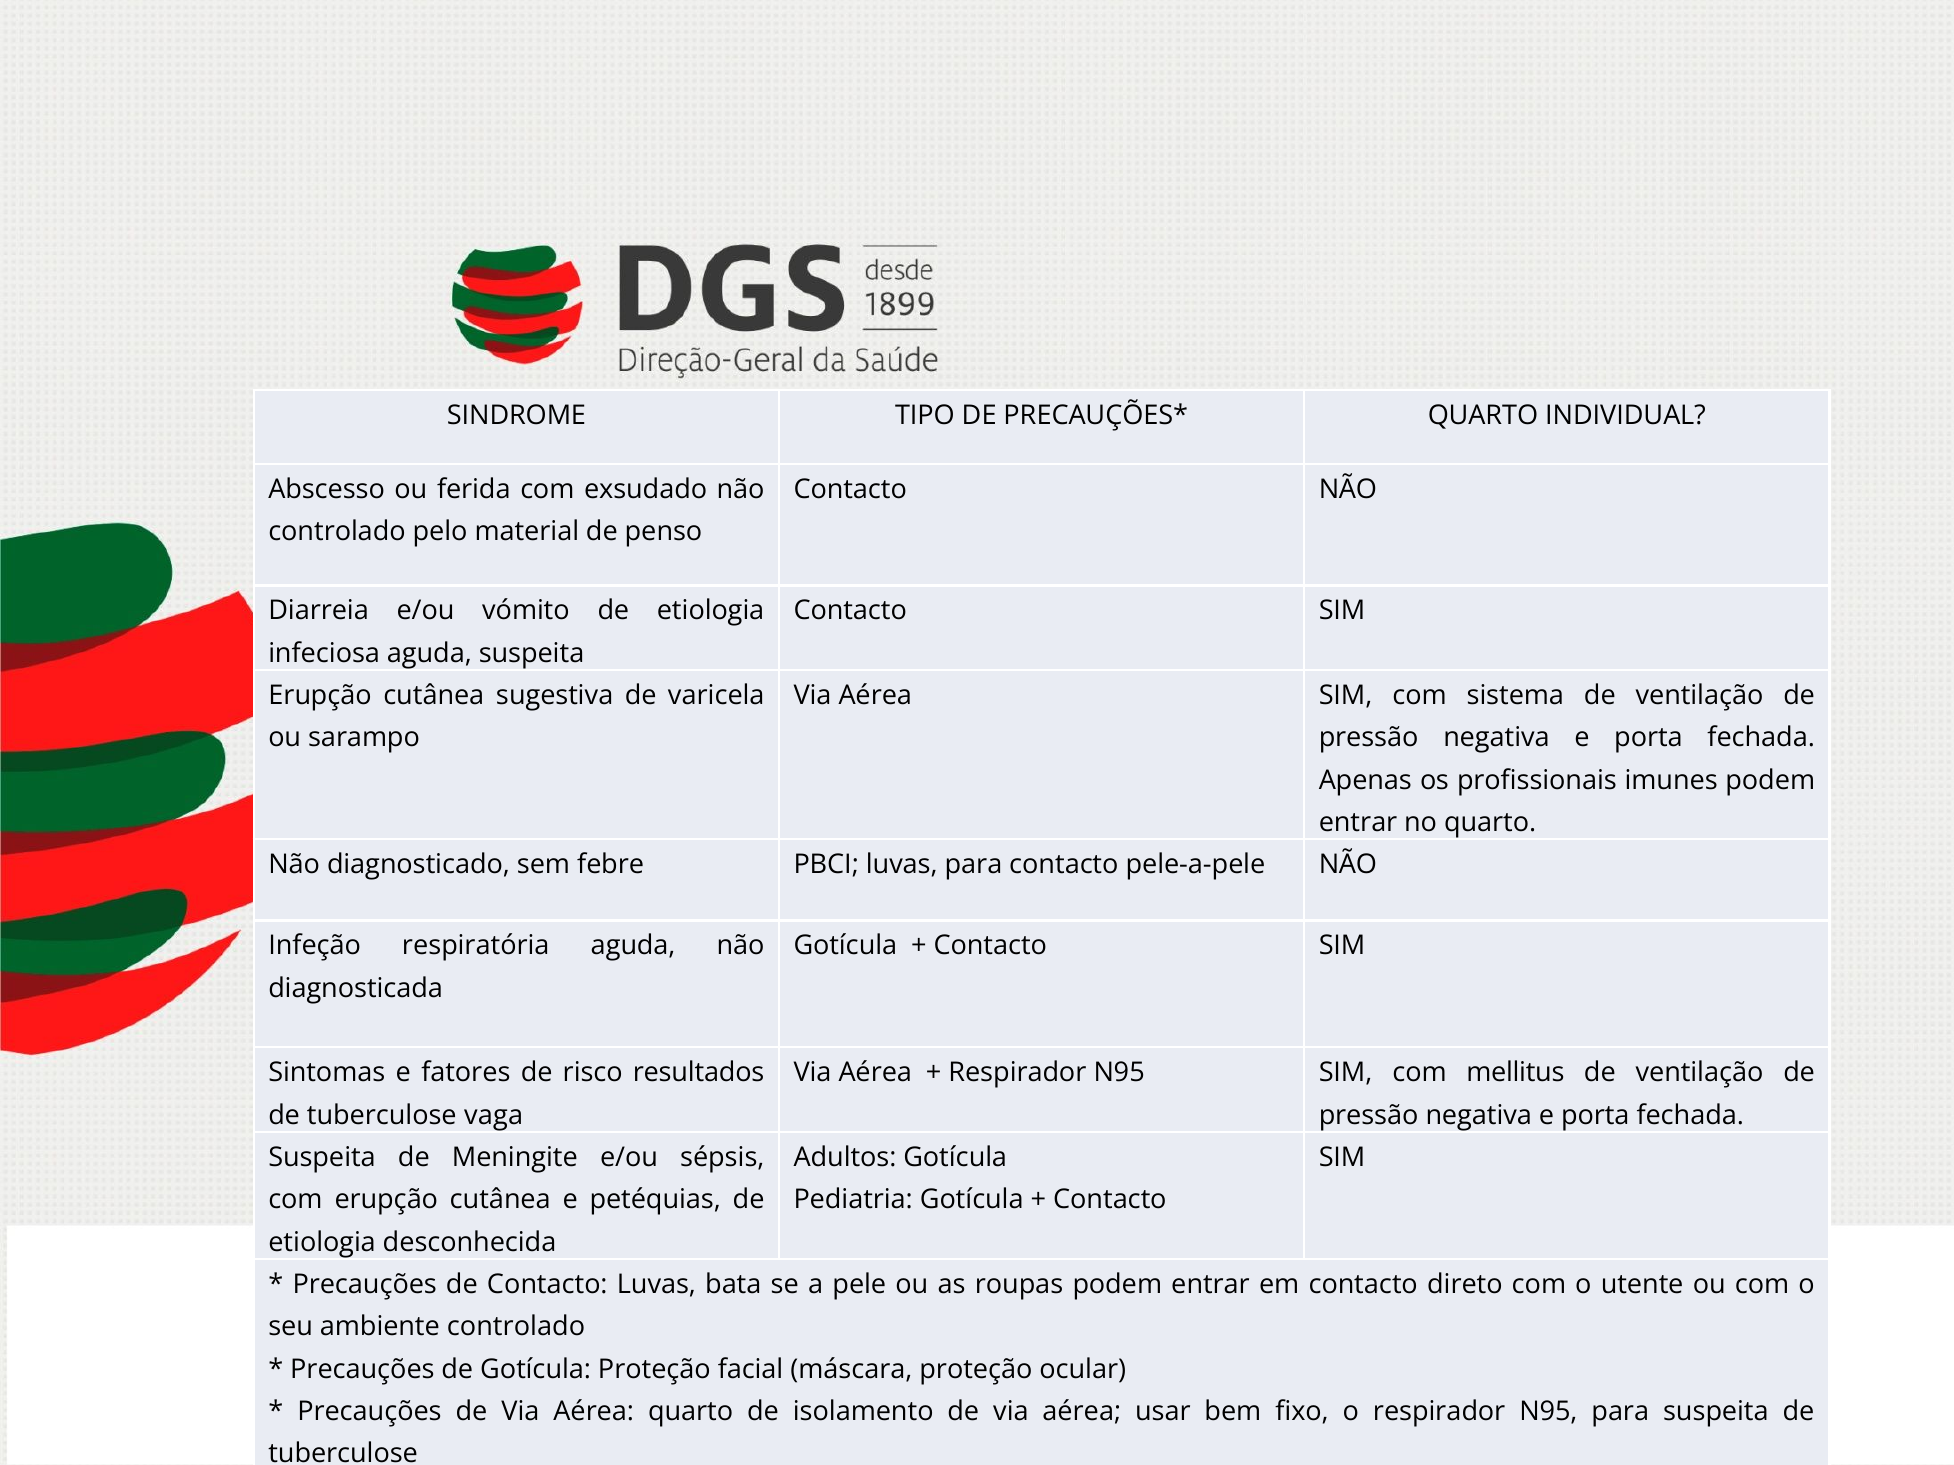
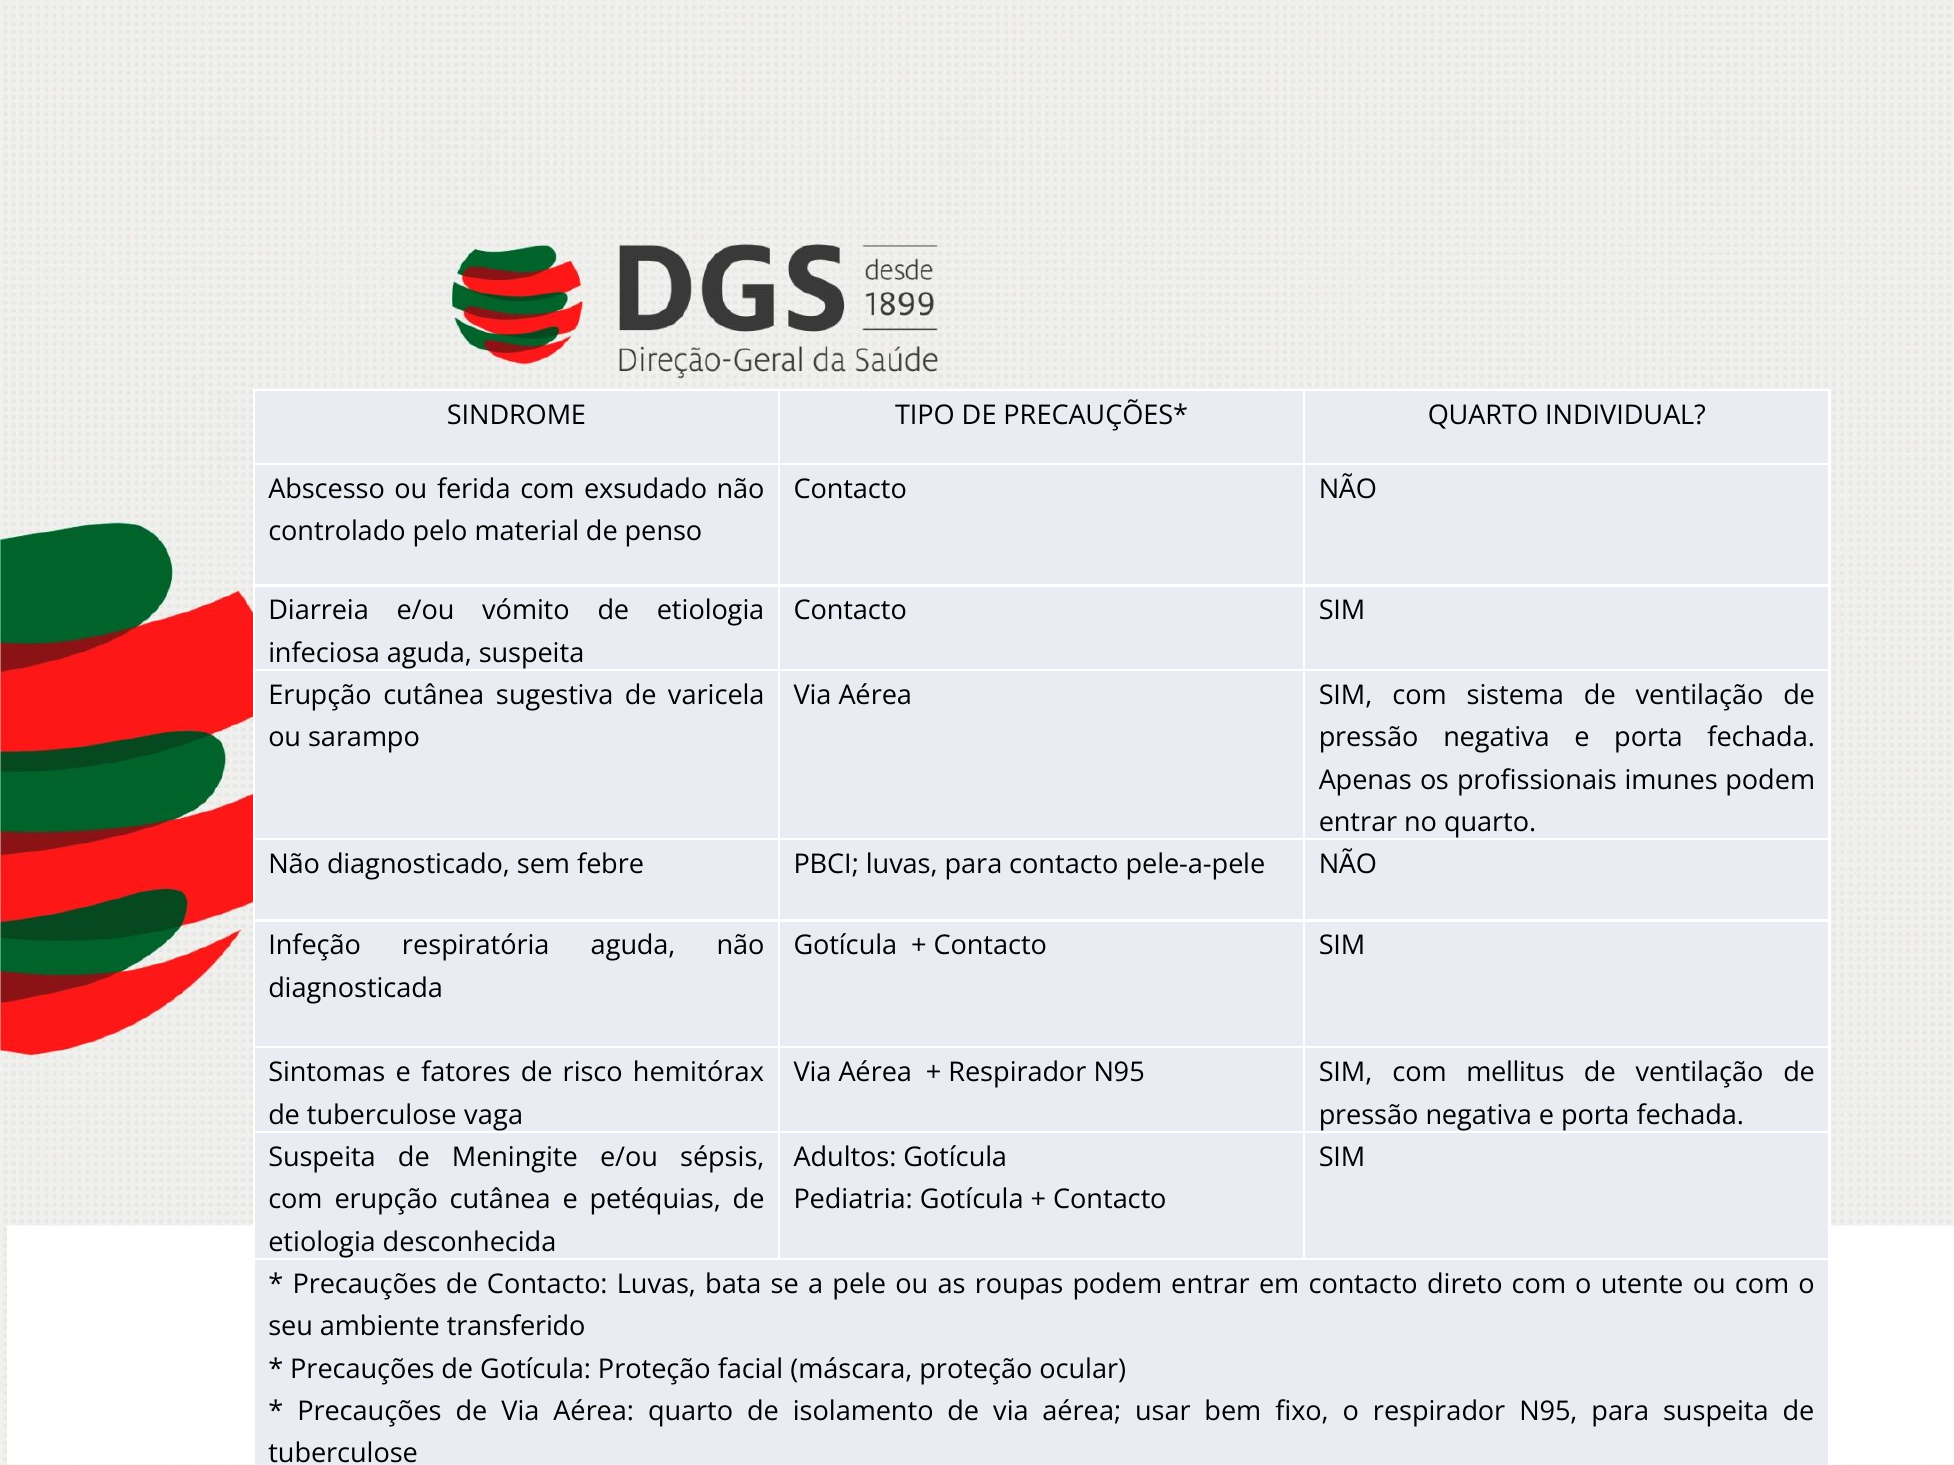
resultados: resultados -> hemitórax
ambiente controlado: controlado -> transferido
